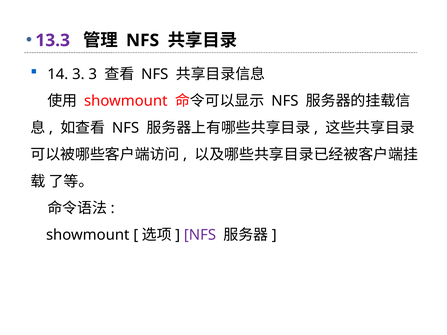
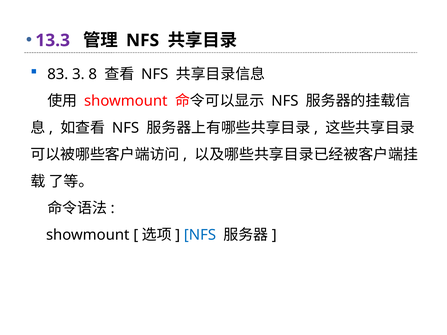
14: 14 -> 83
3 3: 3 -> 8
NFS at (200, 235) colour: purple -> blue
